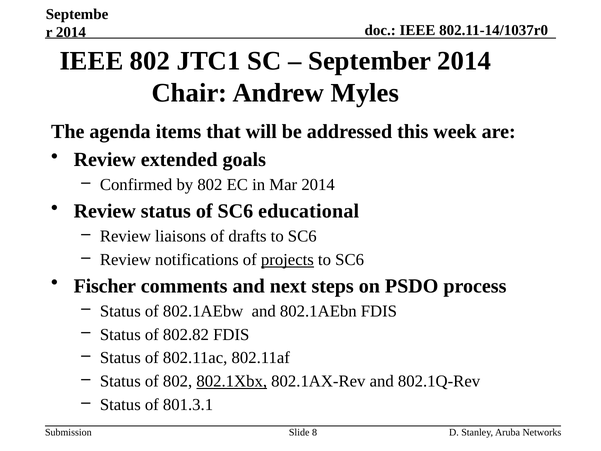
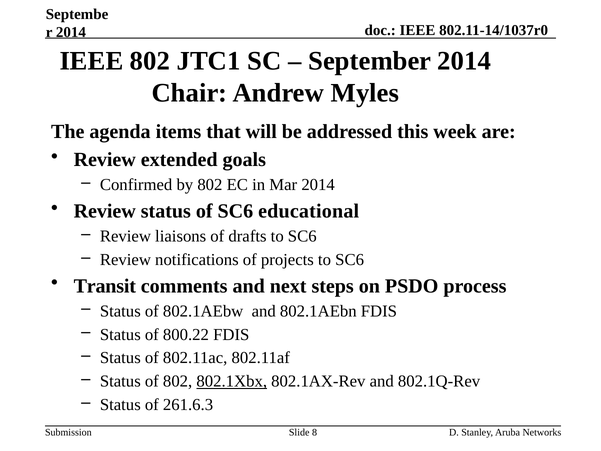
projects underline: present -> none
Fischer: Fischer -> Transit
802.82: 802.82 -> 800.22
801.3.1: 801.3.1 -> 261.6.3
